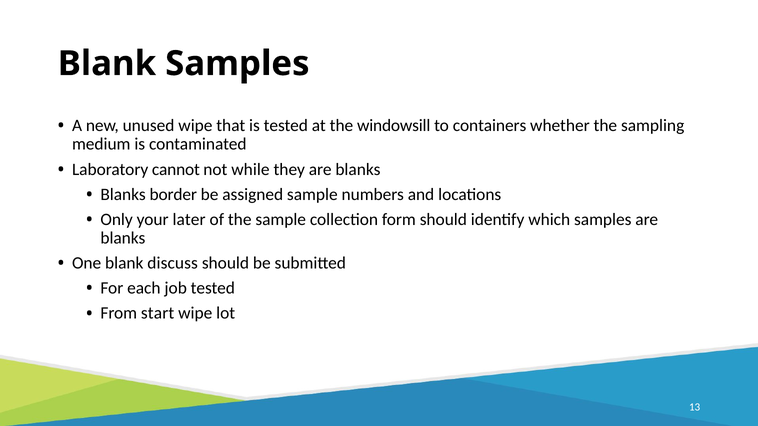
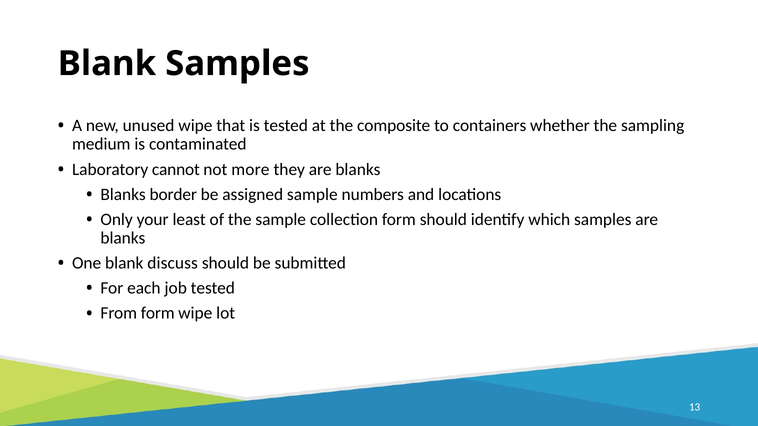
windowsill: windowsill -> composite
while: while -> more
later: later -> least
From start: start -> form
